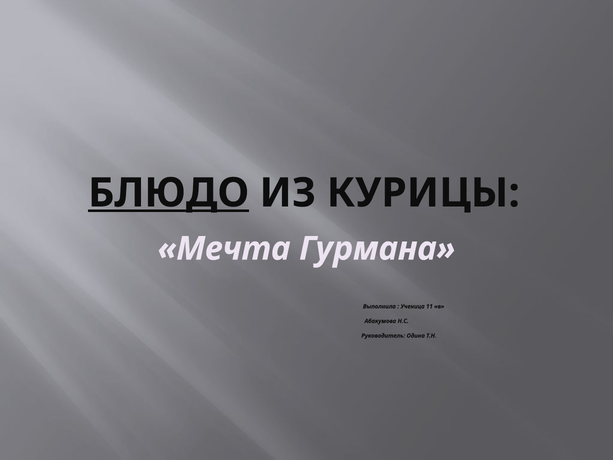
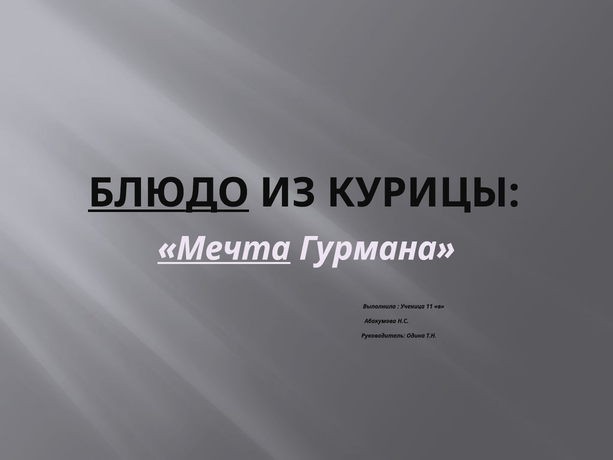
Мечта underline: none -> present
